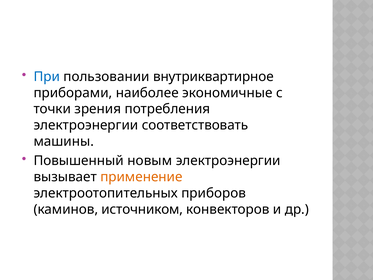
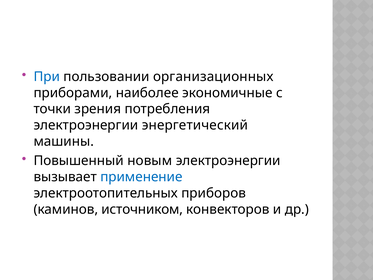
внутриквартирное: внутриквартирное -> организационных
соответствовать: соответствовать -> энергетический
применение colour: orange -> blue
